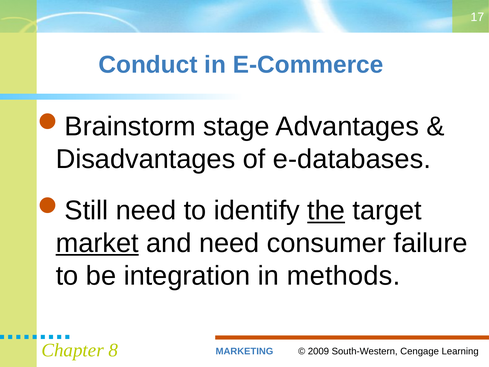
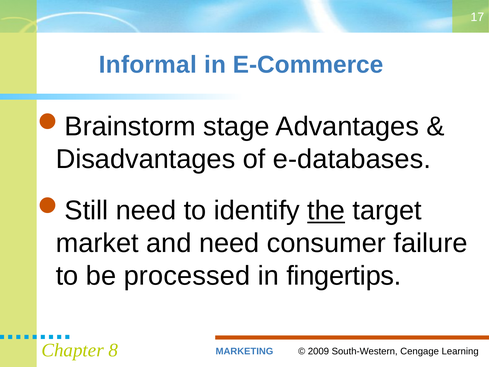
Conduct: Conduct -> Informal
market underline: present -> none
integration: integration -> processed
methods: methods -> fingertips
